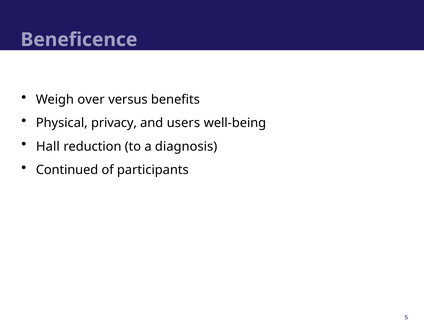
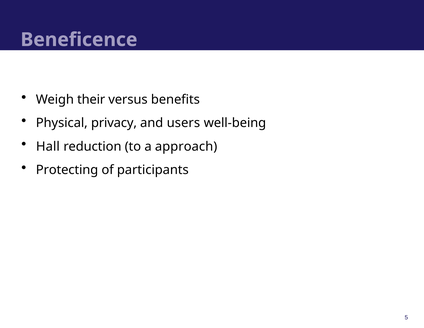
over: over -> their
diagnosis: diagnosis -> approach
Continued: Continued -> Protecting
